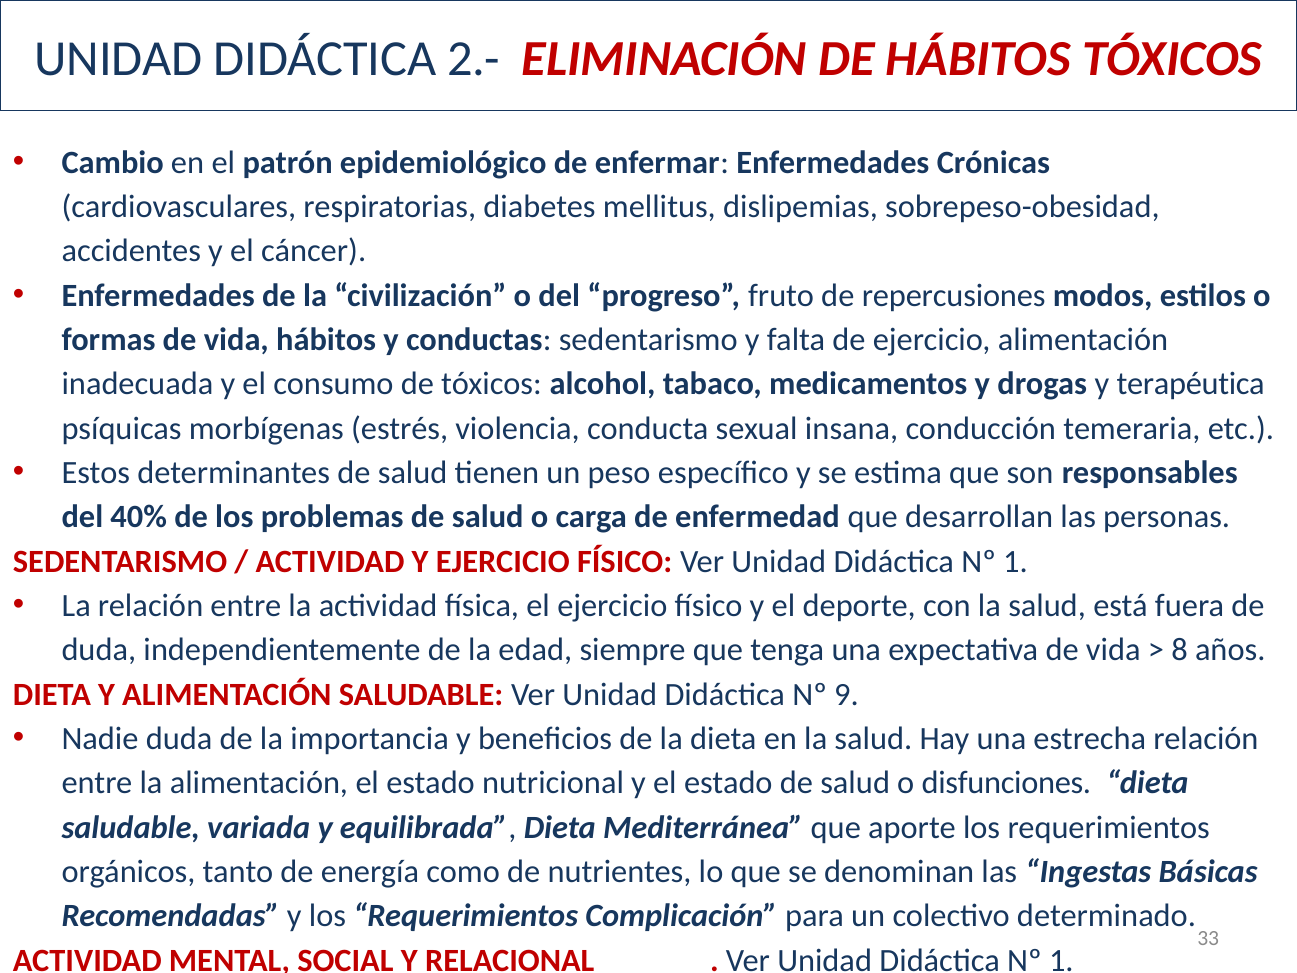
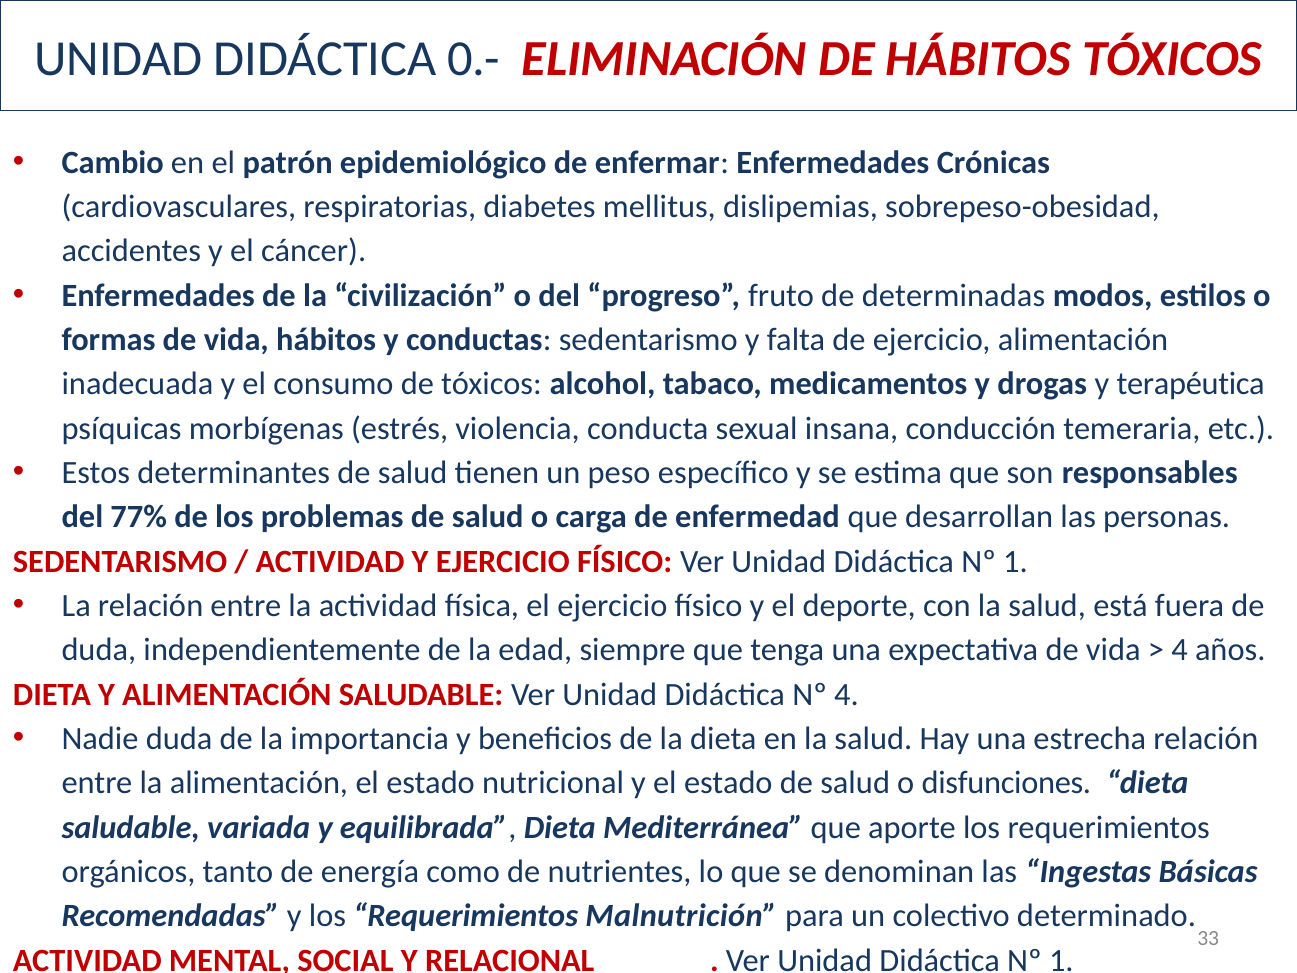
2.-: 2.- -> 0.-
repercusiones: repercusiones -> determinadas
40%: 40% -> 77%
8 at (1180, 650): 8 -> 4
Nº 9: 9 -> 4
Complicación: Complicación -> Malnutrición
